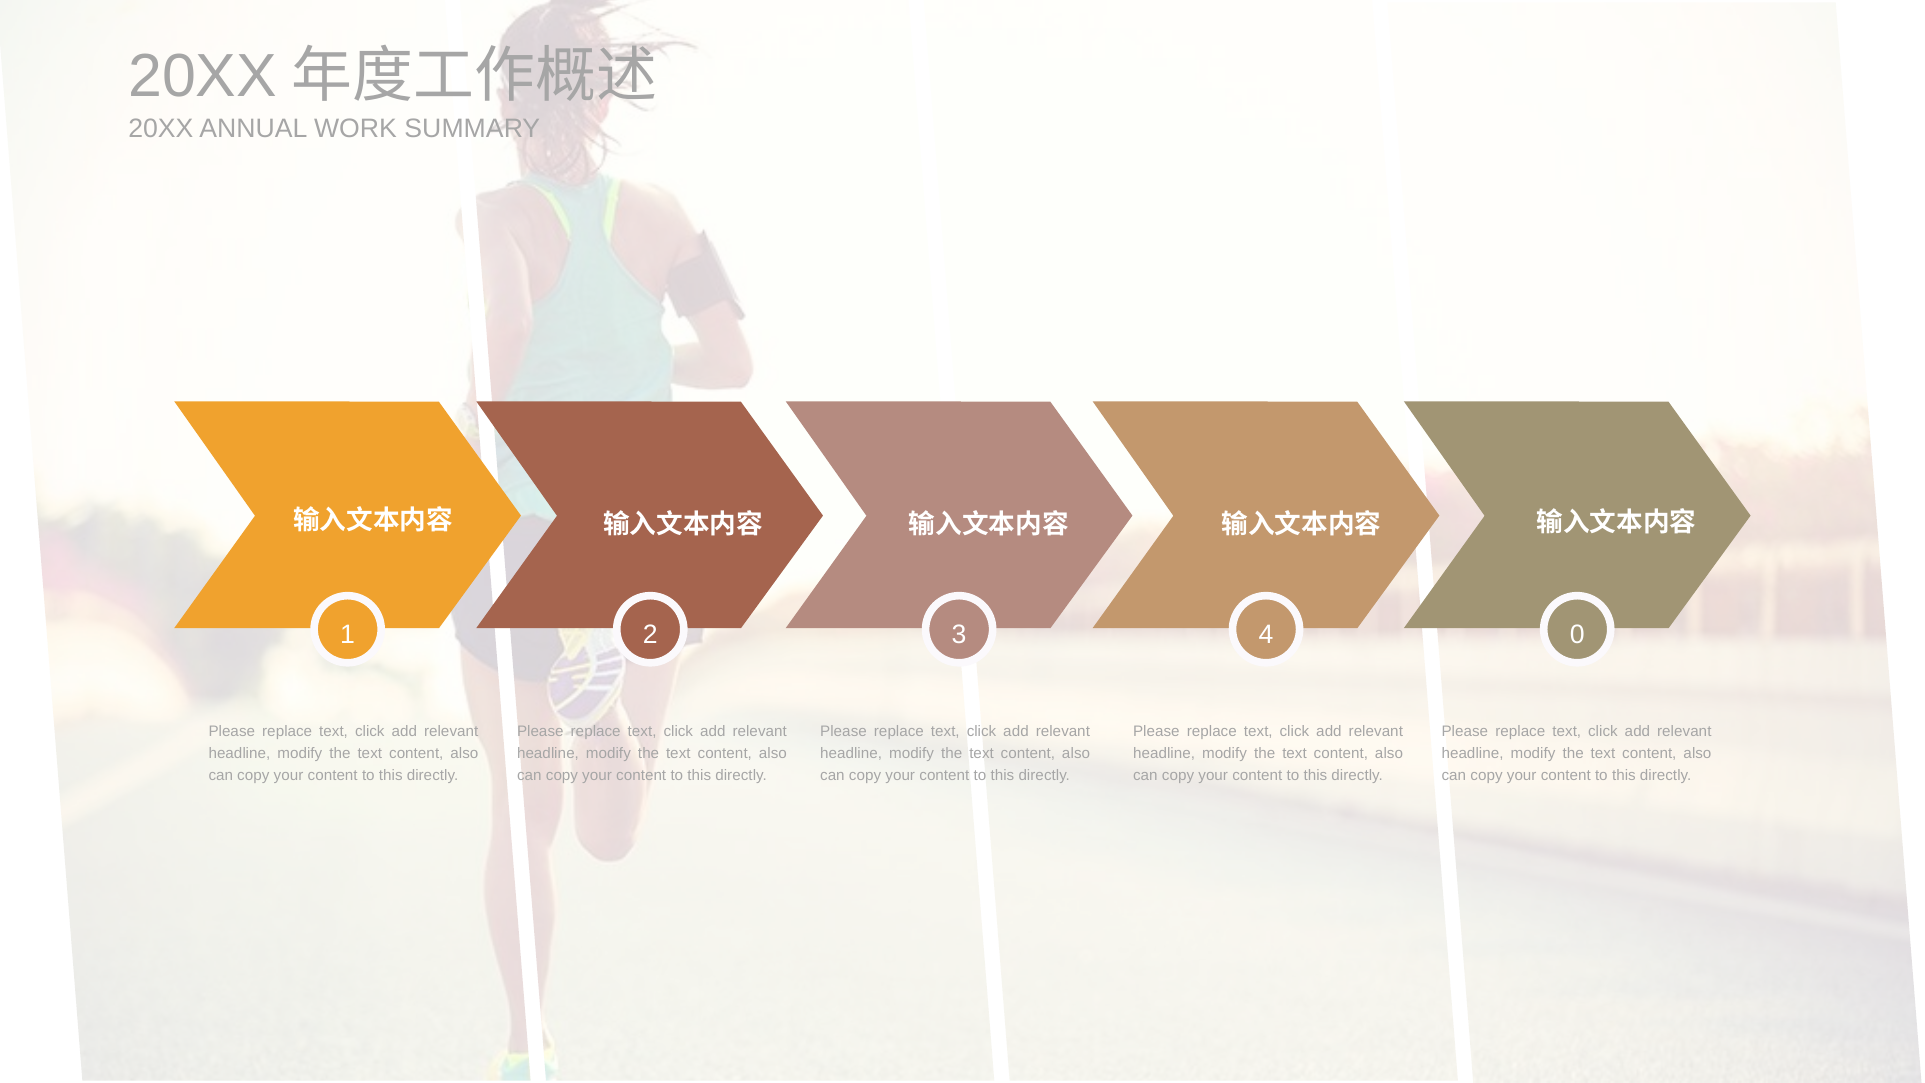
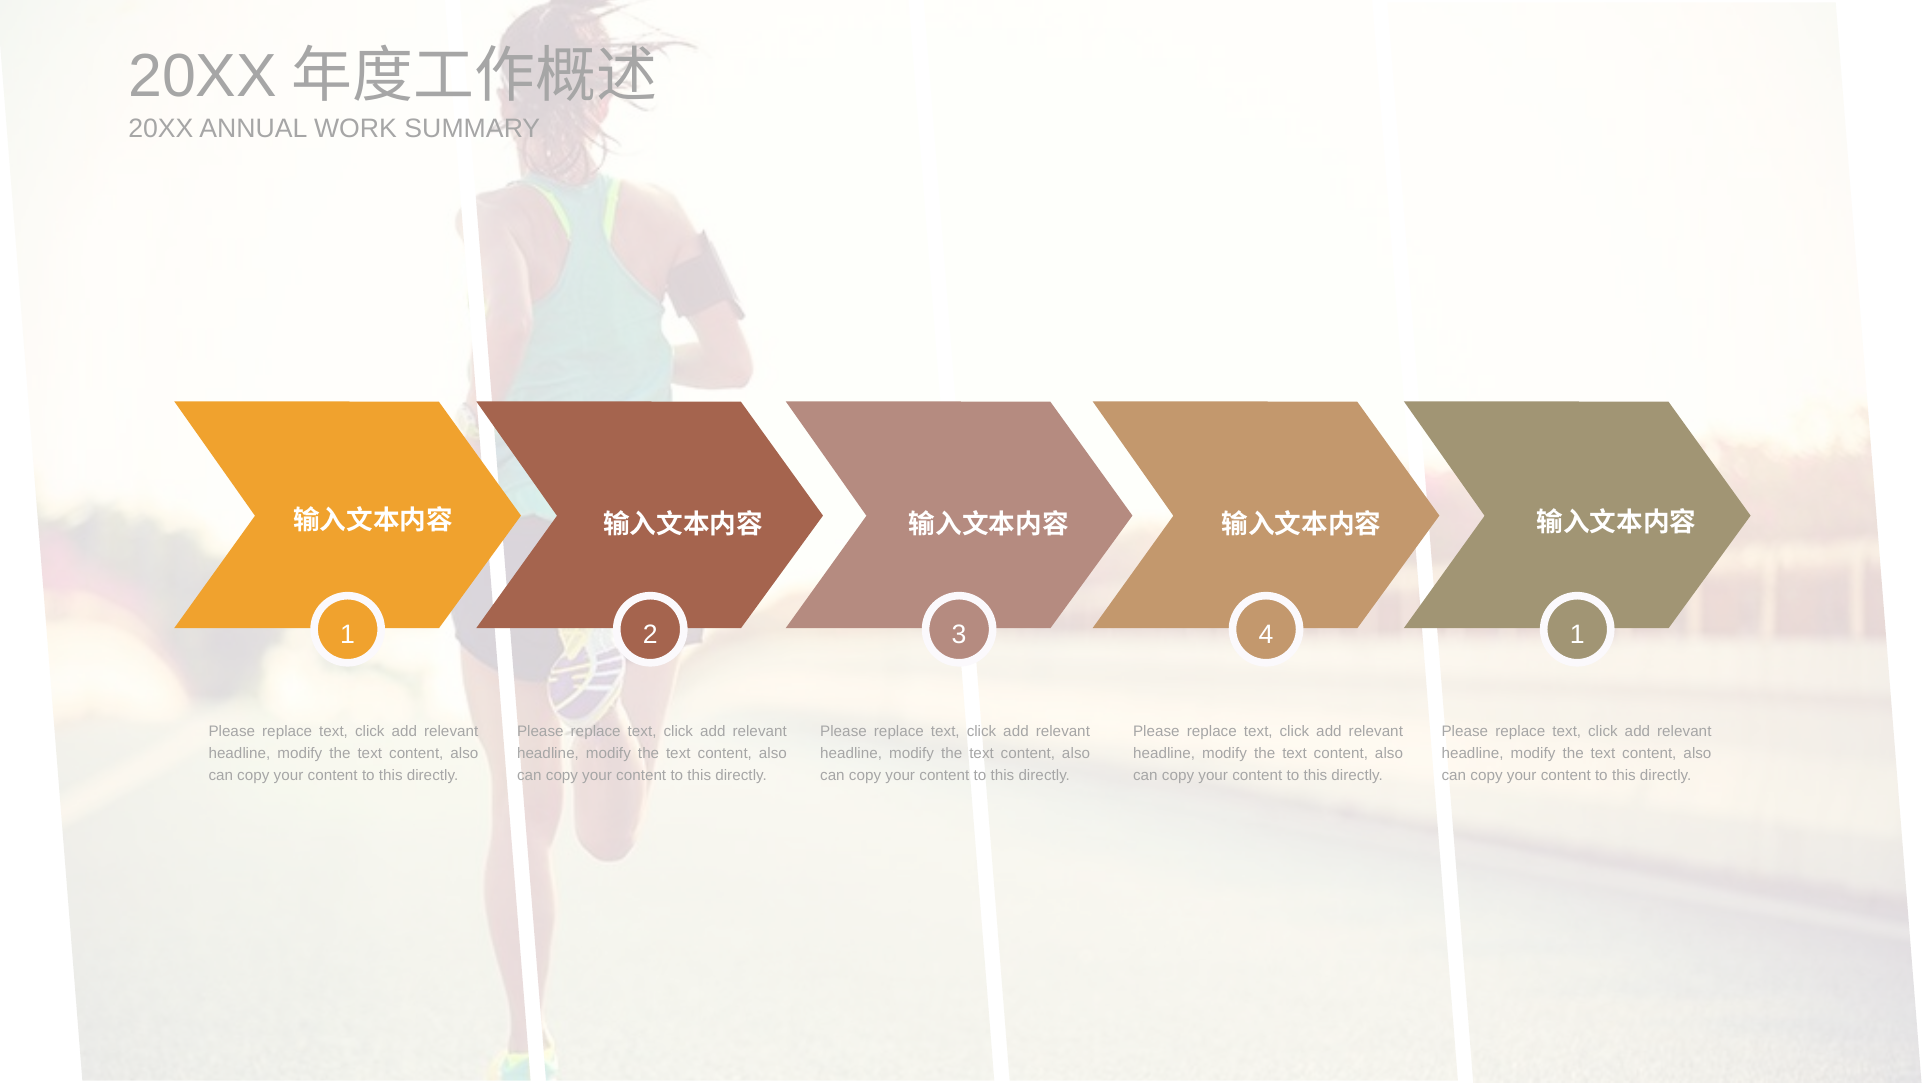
4 0: 0 -> 1
